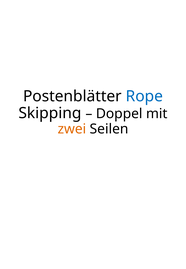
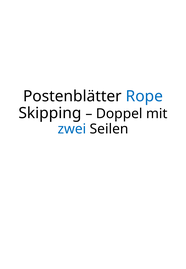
zwei colour: orange -> blue
